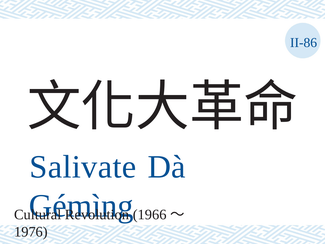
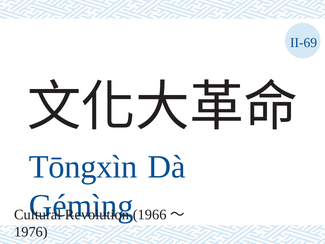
II-86: II-86 -> II-69
Salivate: Salivate -> Tōngxìn
